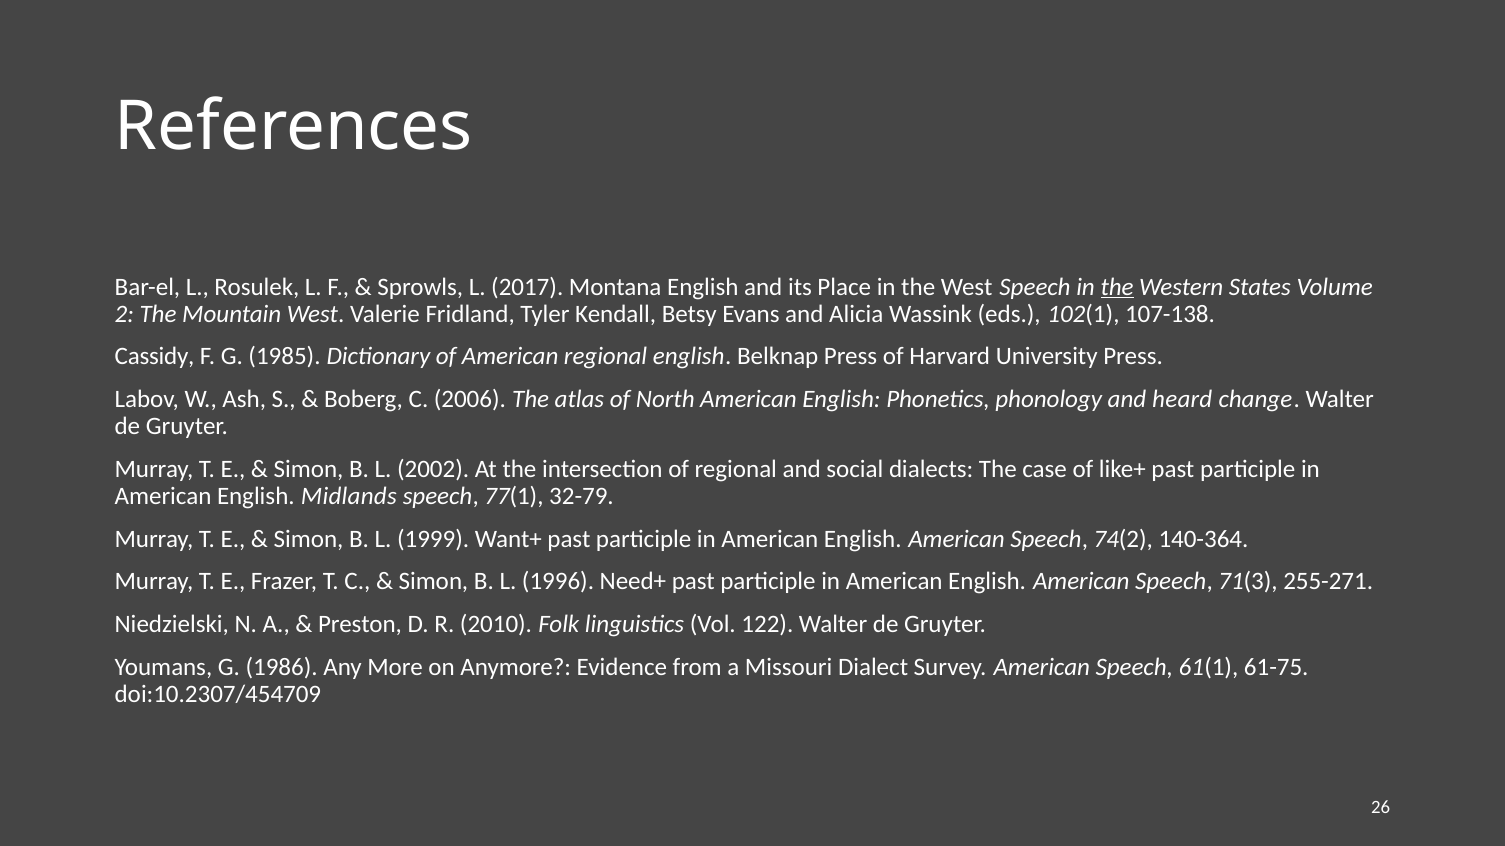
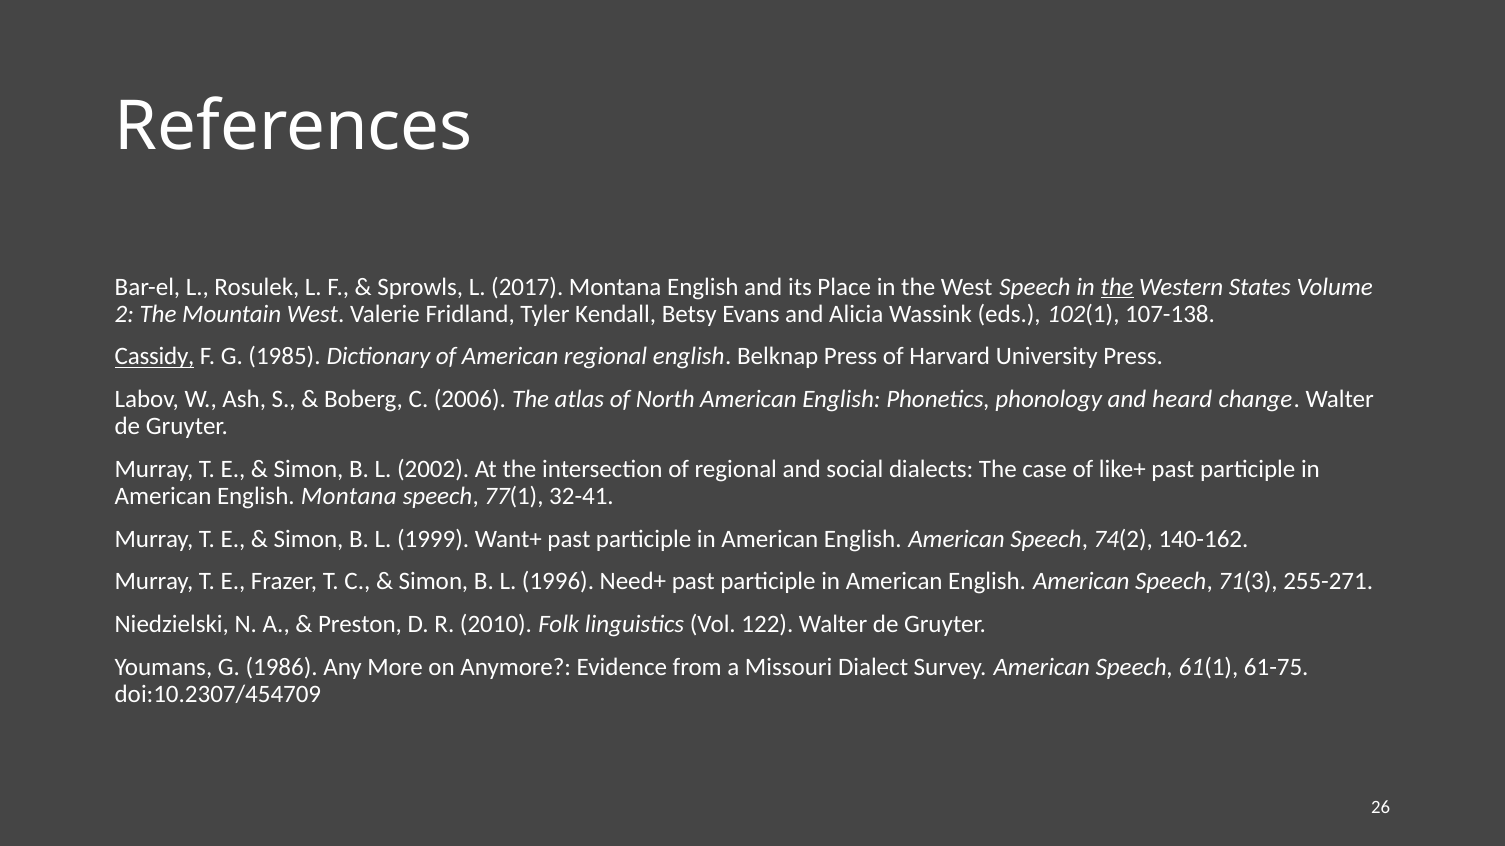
Cassidy underline: none -> present
English Midlands: Midlands -> Montana
32-79: 32-79 -> 32-41
140-364: 140-364 -> 140-162
